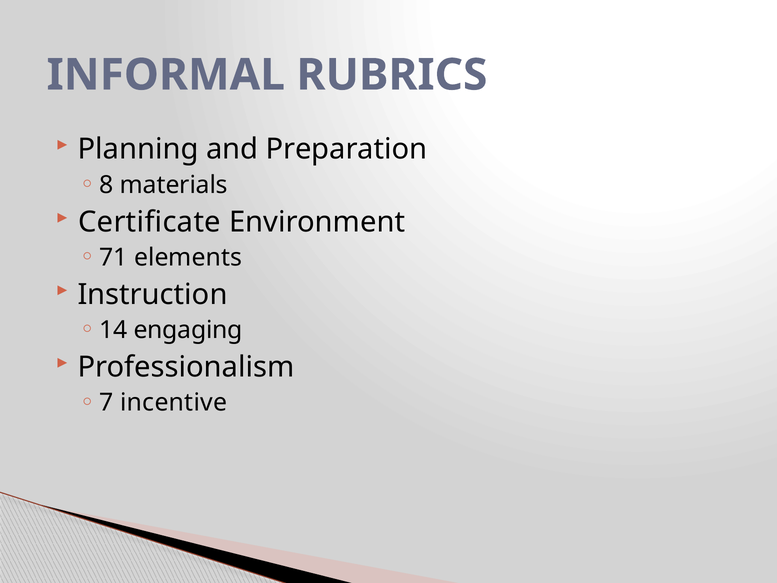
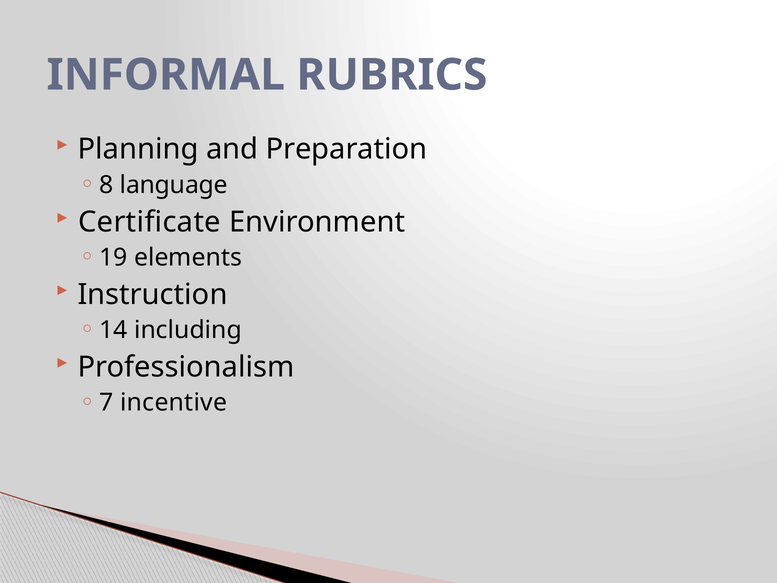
materials: materials -> language
71: 71 -> 19
engaging: engaging -> including
